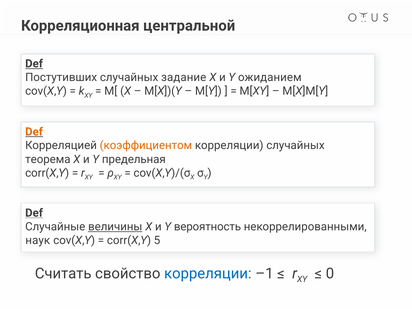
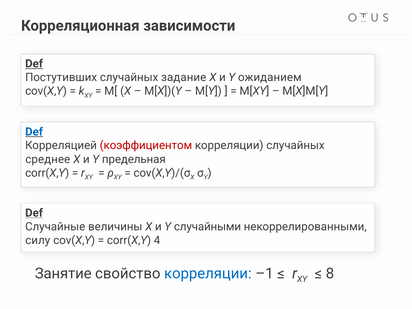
центральной: центральной -> зависимости
Def at (34, 132) colour: orange -> blue
коэффициентом colour: orange -> red
теорема: теорема -> среднее
величины underline: present -> none
вероятность: вероятность -> случайными
наук: наук -> силу
5: 5 -> 4
Считать: Считать -> Занятие
0: 0 -> 8
